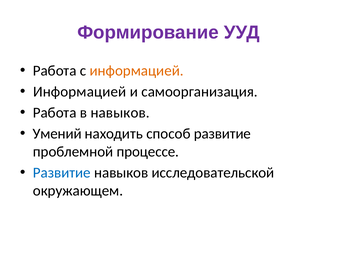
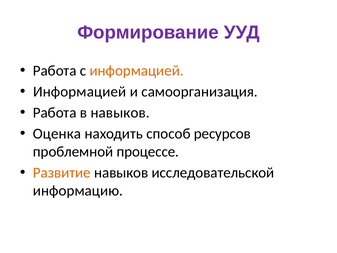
Умений: Умений -> Оценка
способ развитие: развитие -> ресурсов
Развитие at (62, 173) colour: blue -> orange
окружающем: окружающем -> информацию
